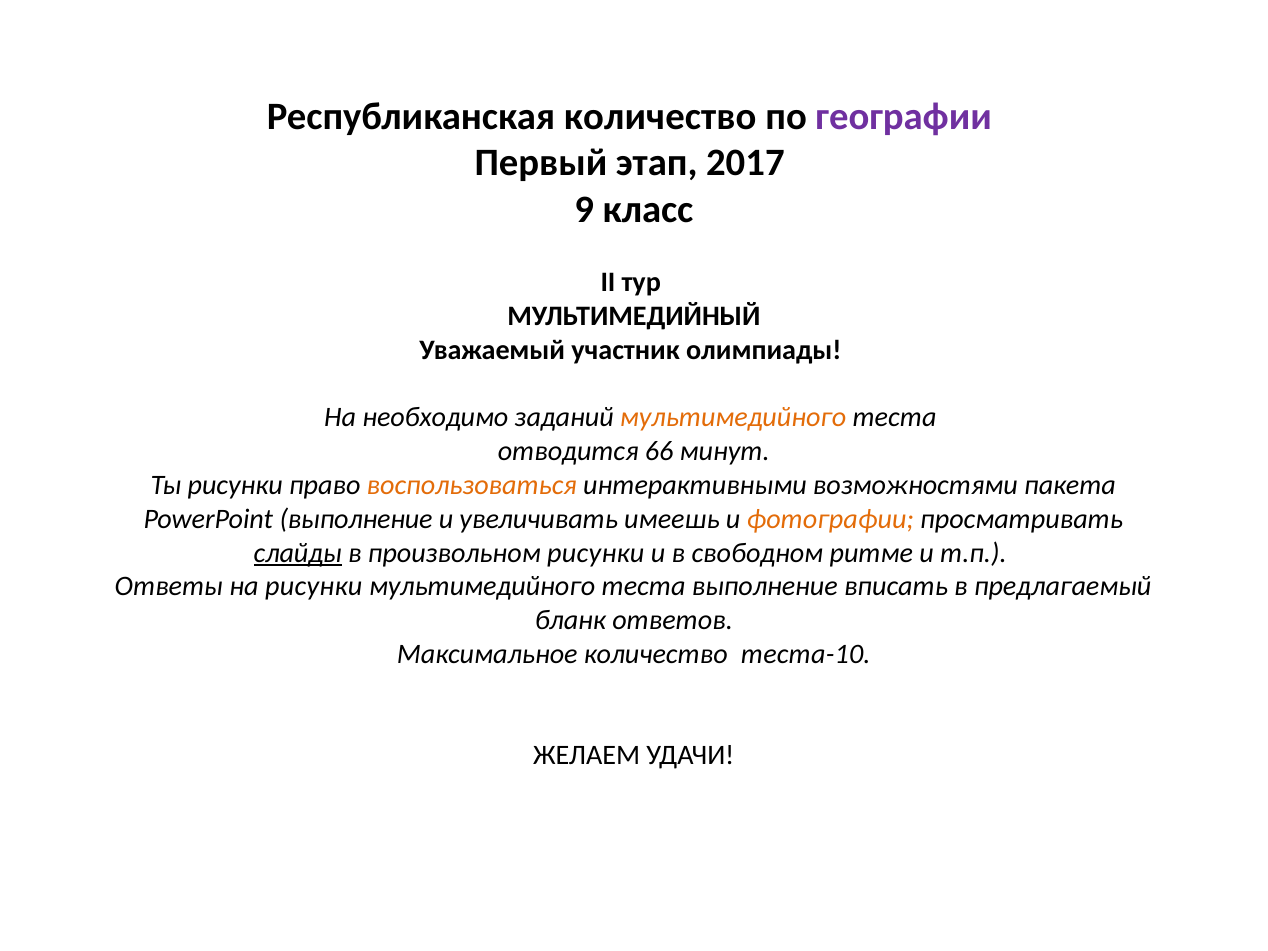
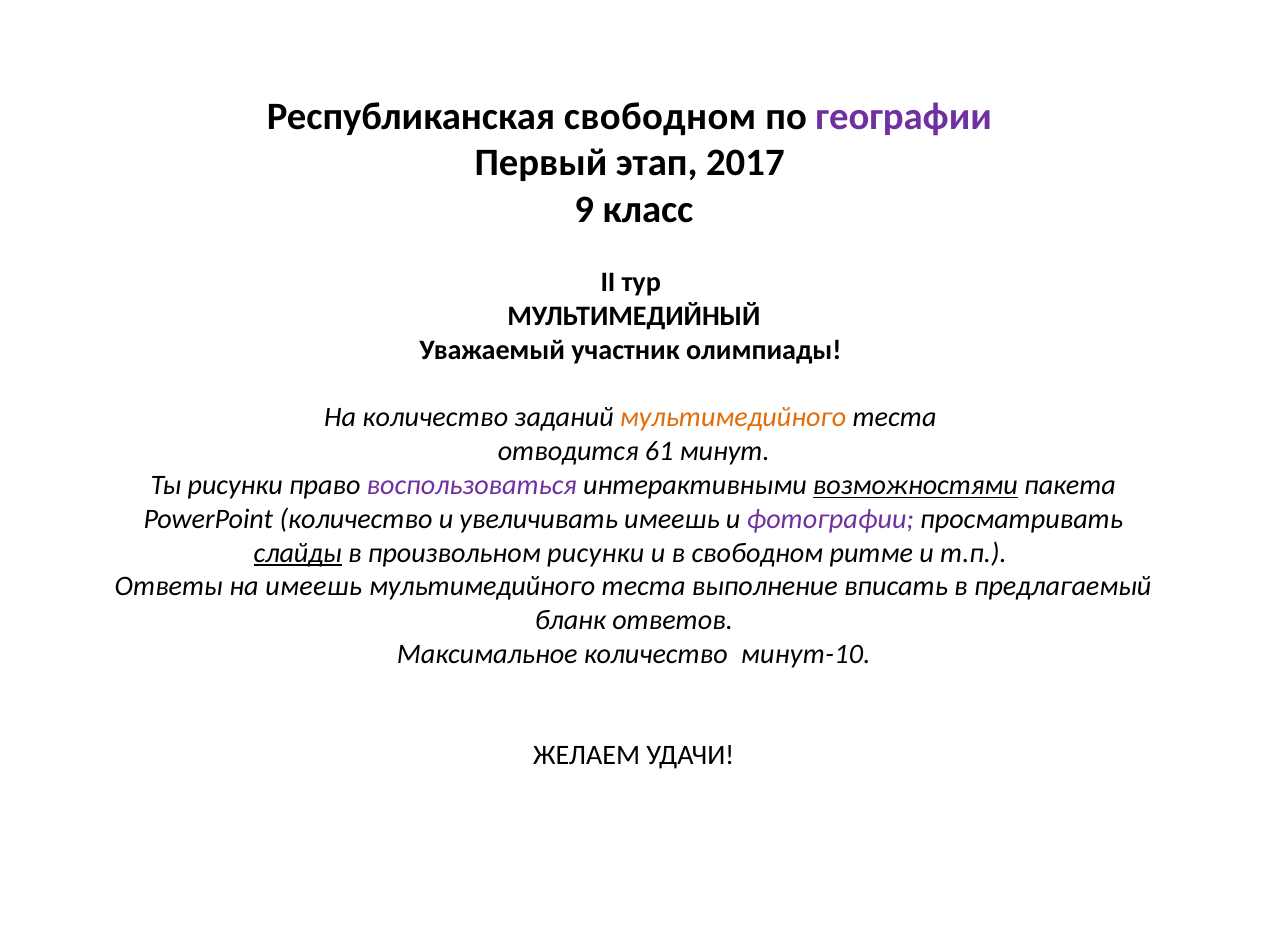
Республиканская количество: количество -> свободном
На необходимо: необходимо -> количество
66: 66 -> 61
воспользоваться colour: orange -> purple
возможностями underline: none -> present
PowerPoint выполнение: выполнение -> количество
фотографии colour: orange -> purple
на рисунки: рисунки -> имеешь
теста-10: теста-10 -> минут-10
